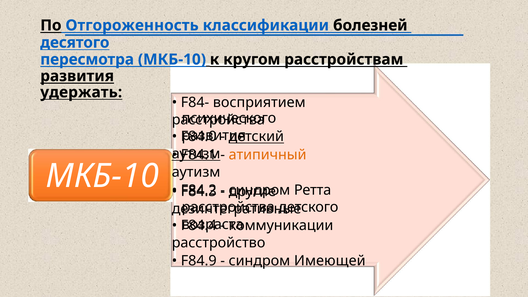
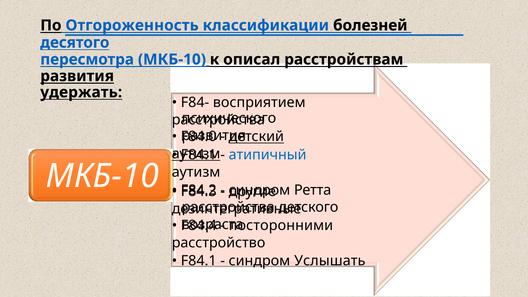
кругом: кругом -> описал
атипичный colour: orange -> blue
коммуникации: коммуникации -> посторонними
F84.9 at (199, 261): F84.9 -> F84.1
Имеющей: Имеющей -> Услышать
